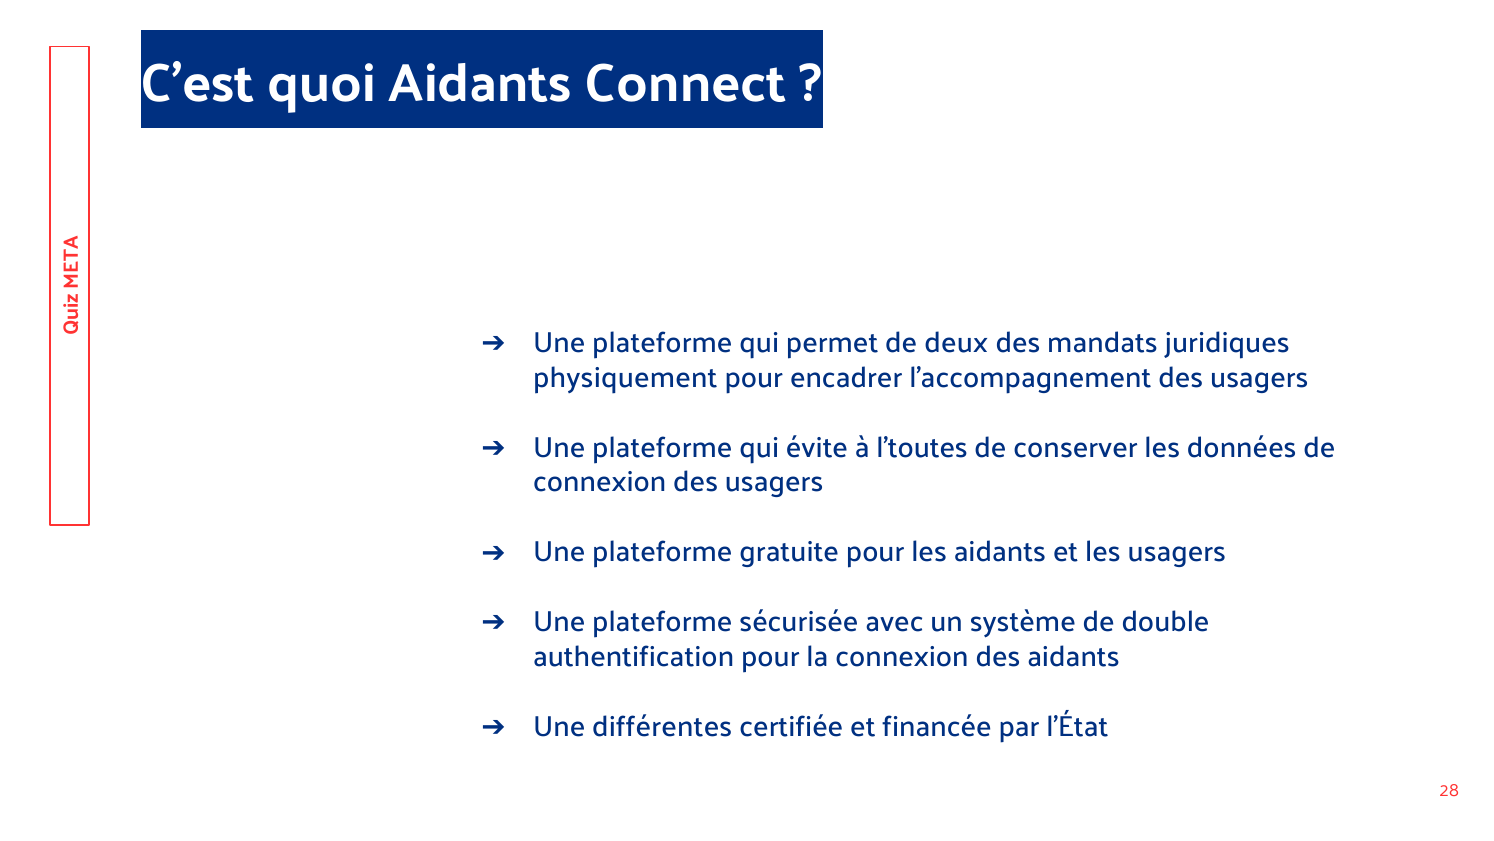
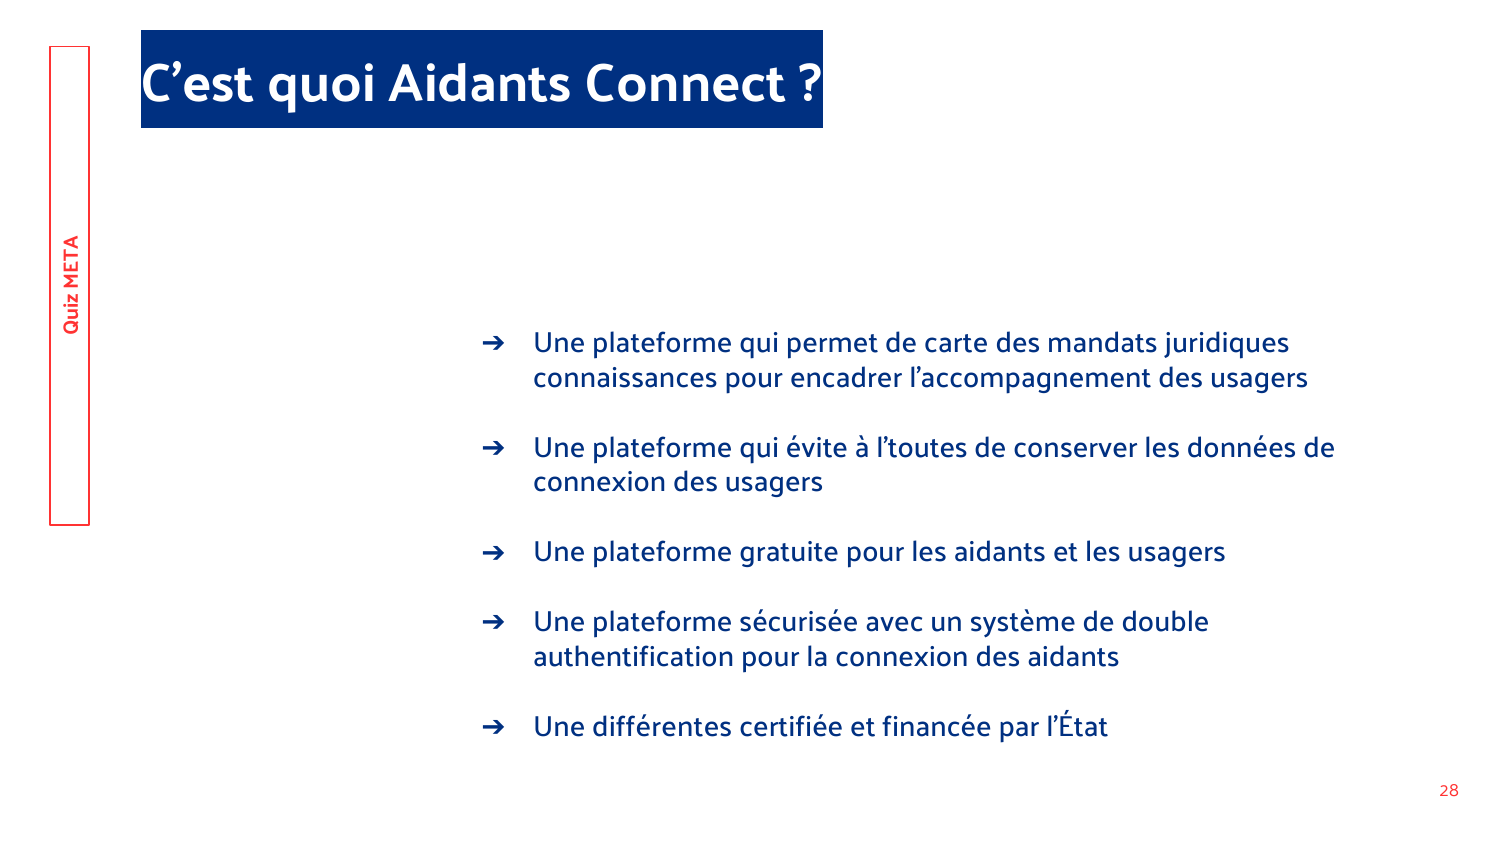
deux: deux -> carte
physiquement: physiquement -> connaissances
